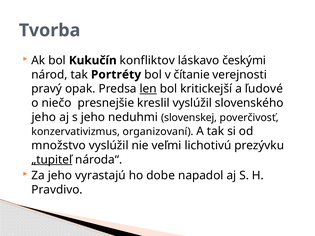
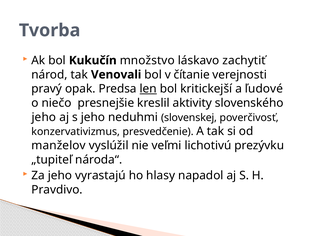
konfliktov: konfliktov -> množstvo
českými: českými -> zachytiť
Portréty: Portréty -> Venovali
kreslil vyslúžil: vyslúžil -> aktivity
organizovaní: organizovaní -> presvedčenie
množstvo: množstvo -> manželov
„tupiteľ underline: present -> none
dobe: dobe -> hlasy
